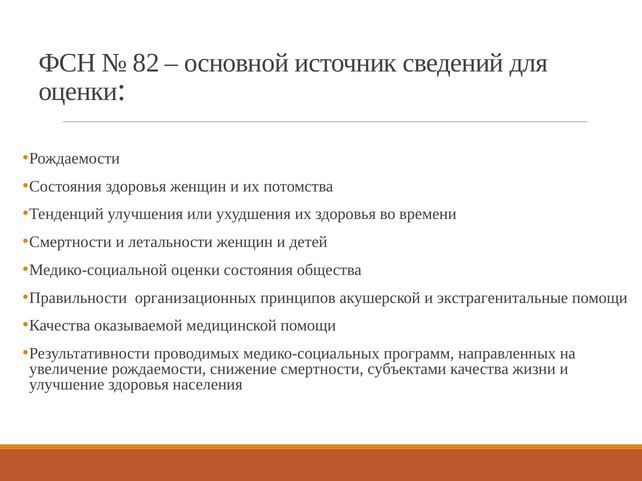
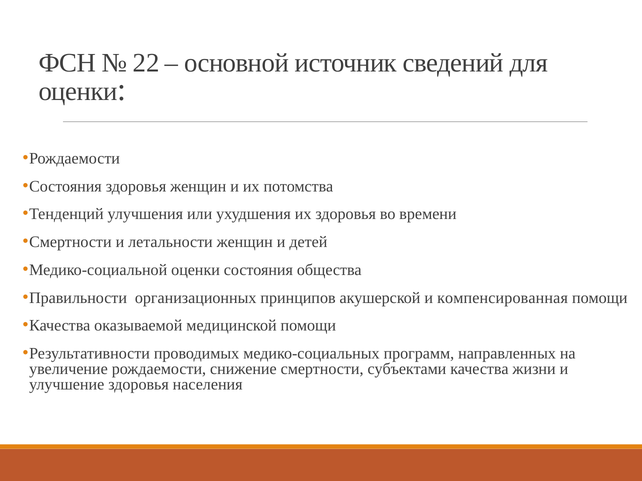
82: 82 -> 22
экстрагенитальные: экстрагенитальные -> компенсированная
